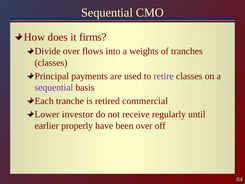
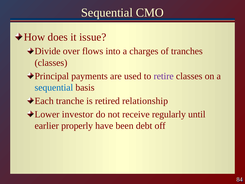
firms: firms -> issue
weights: weights -> charges
sequential at (54, 87) colour: purple -> blue
commercial: commercial -> relationship
been over: over -> debt
